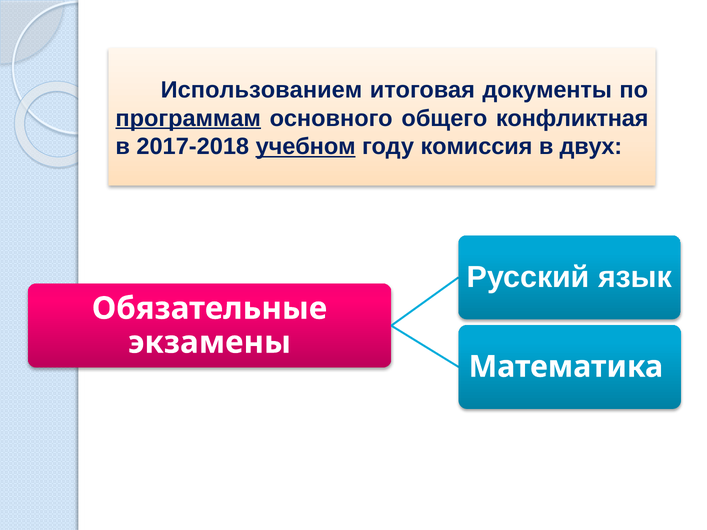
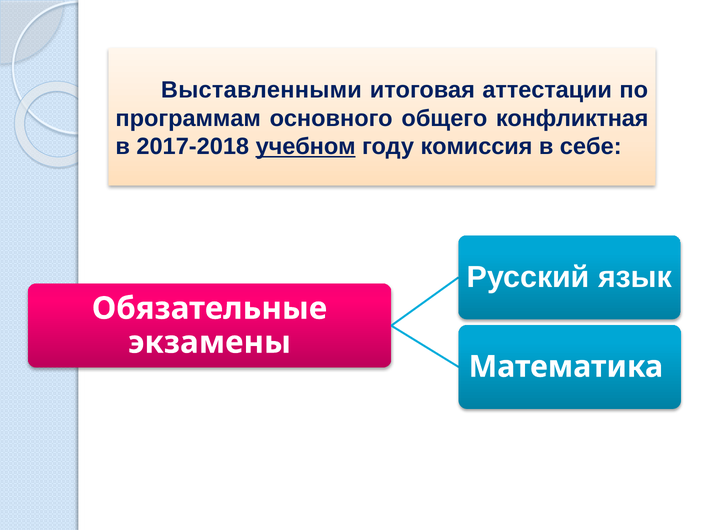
Использованием: Использованием -> Выставленными
документы: документы -> аттестации
программам underline: present -> none
двух: двух -> себе
